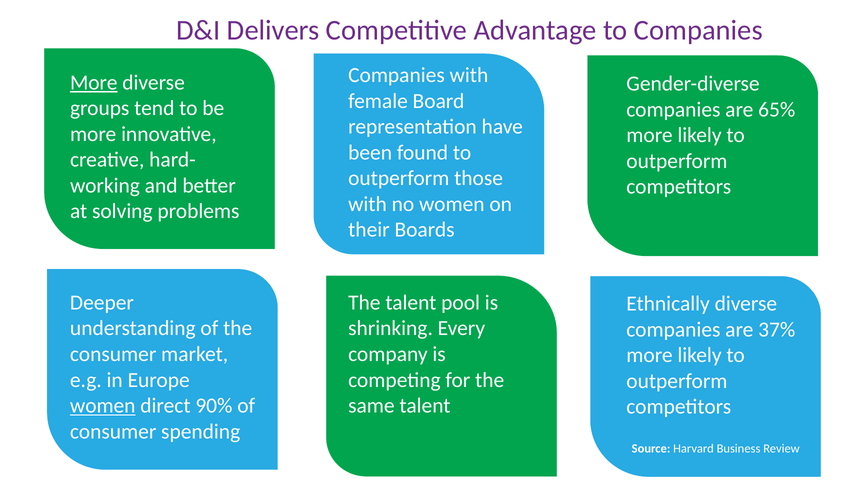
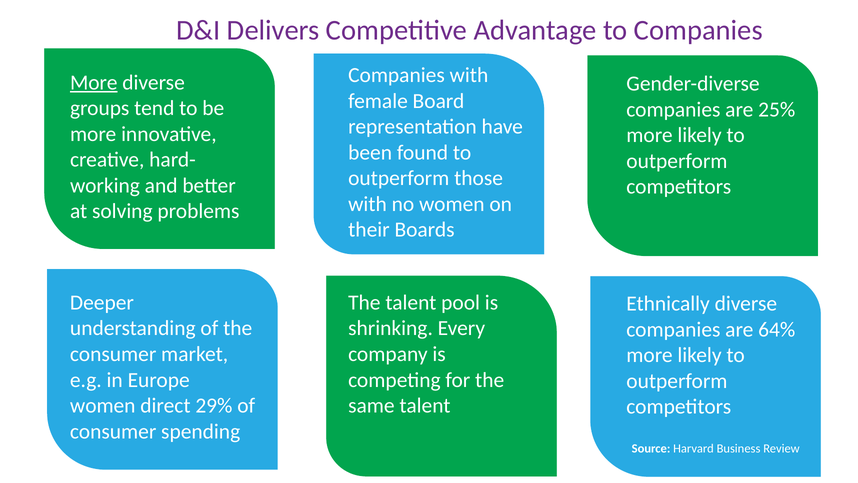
65%: 65% -> 25%
37%: 37% -> 64%
women at (103, 405) underline: present -> none
90%: 90% -> 29%
